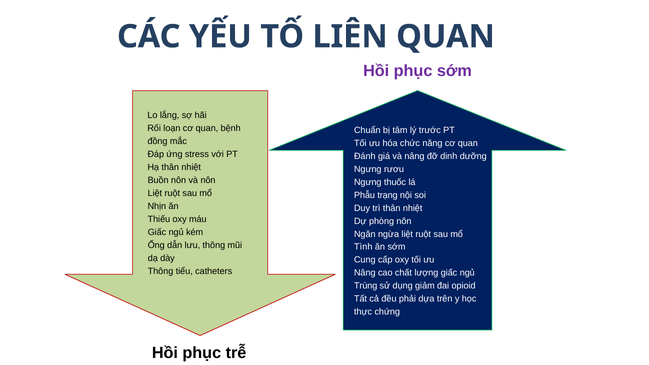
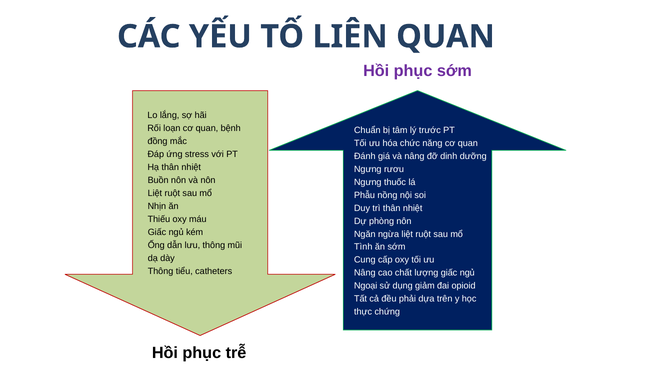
trạng: trạng -> nồng
Trùng: Trùng -> Ngoại
